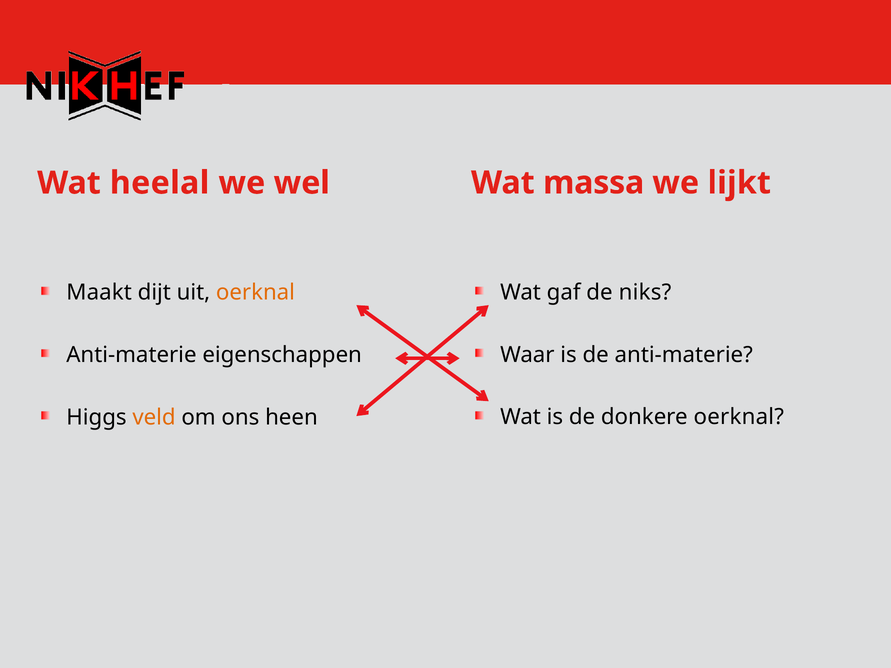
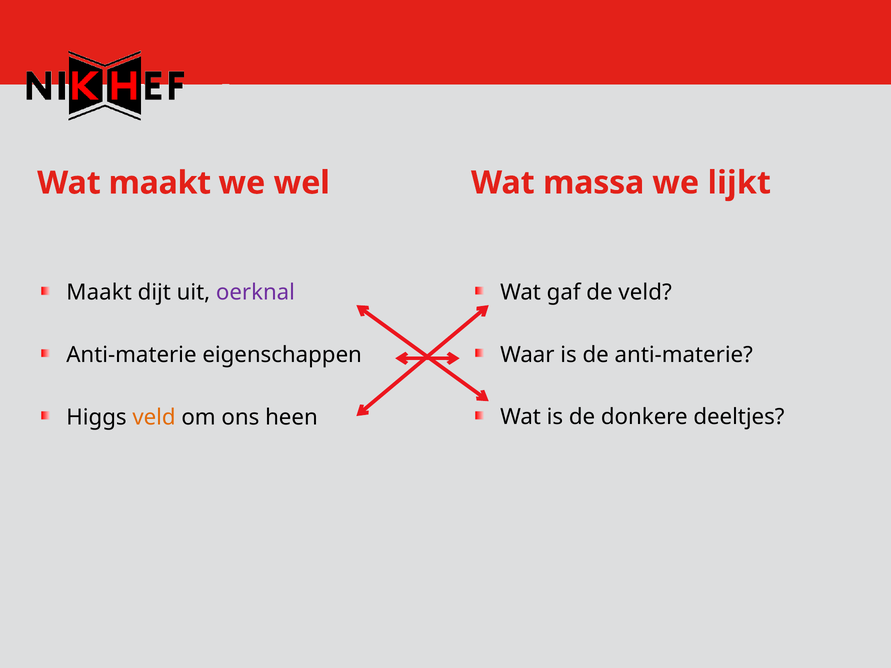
Wat heelal: heelal -> maakt
de niks: niks -> veld
oerknal at (255, 293) colour: orange -> purple
donkere oerknal: oerknal -> deeltjes
